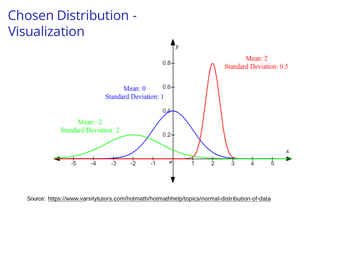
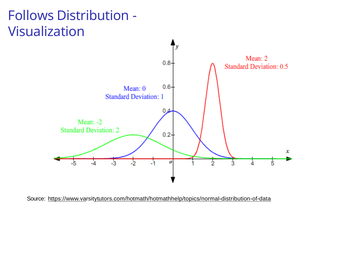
Chosen: Chosen -> Follows
